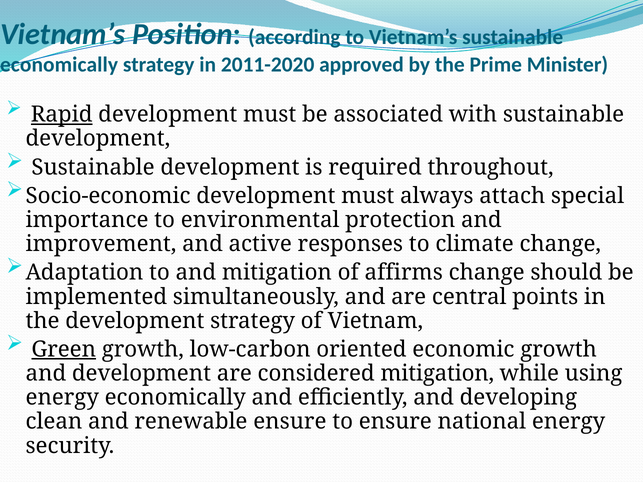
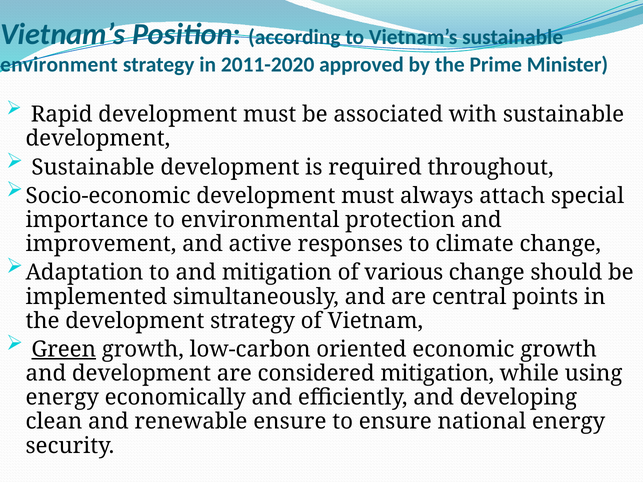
economically at (59, 65): economically -> environment
Rapid underline: present -> none
affirms: affirms -> various
